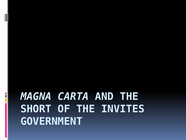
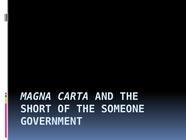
INVITES: INVITES -> SOMEONE
